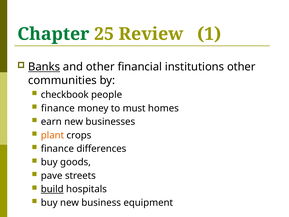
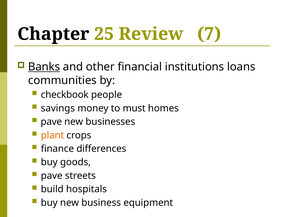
Chapter colour: green -> black
1: 1 -> 7
institutions other: other -> loans
finance at (58, 108): finance -> savings
earn at (51, 122): earn -> pave
build underline: present -> none
